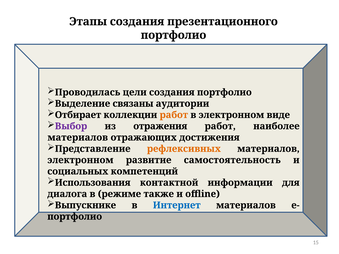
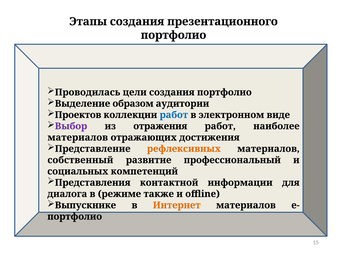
связаны: связаны -> образом
Отбирает: Отбирает -> Проектов
работ at (174, 115) colour: orange -> blue
электронном at (80, 160): электронном -> собственный
самостоятельность: самостоятельность -> профессиональный
Использования: Использования -> Представления
Интернет colour: blue -> orange
